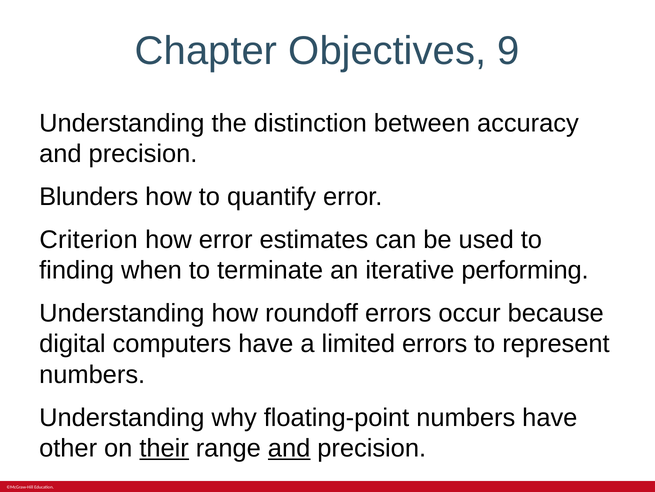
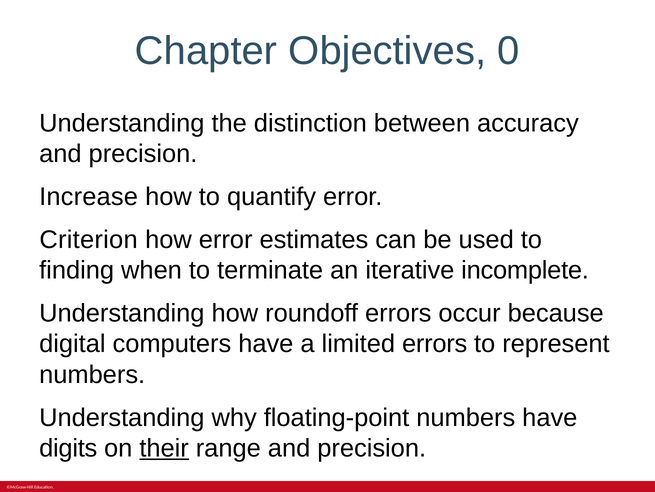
9: 9 -> 0
Blunders: Blunders -> Increase
performing: performing -> incomplete
other: other -> digits
and at (289, 448) underline: present -> none
